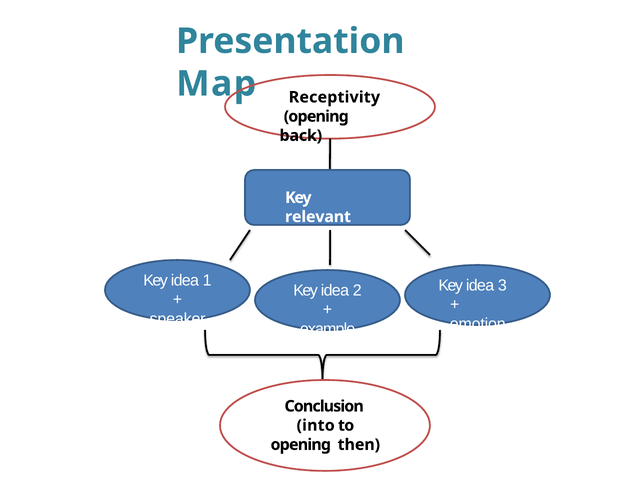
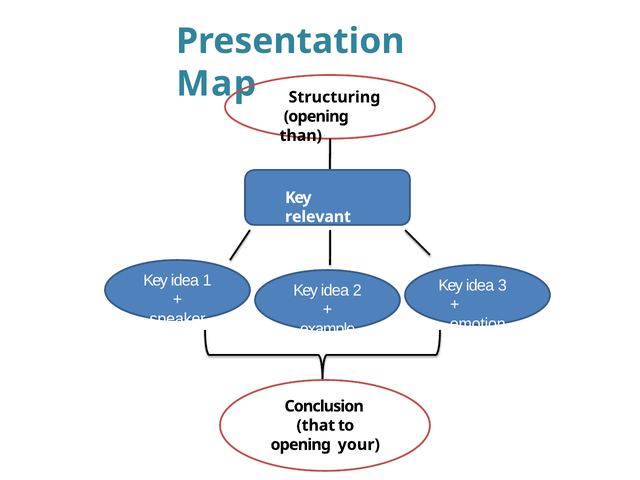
Receptivity: Receptivity -> Structuring
back: back -> than
into: into -> that
then: then -> your
